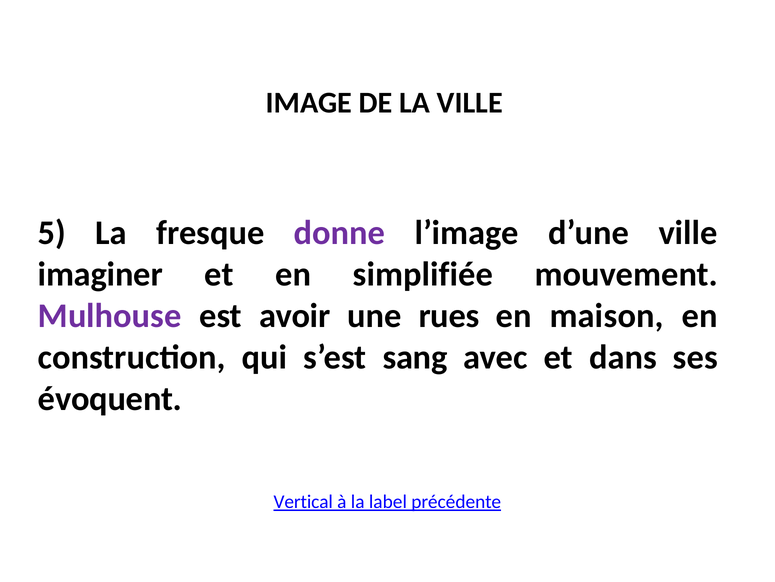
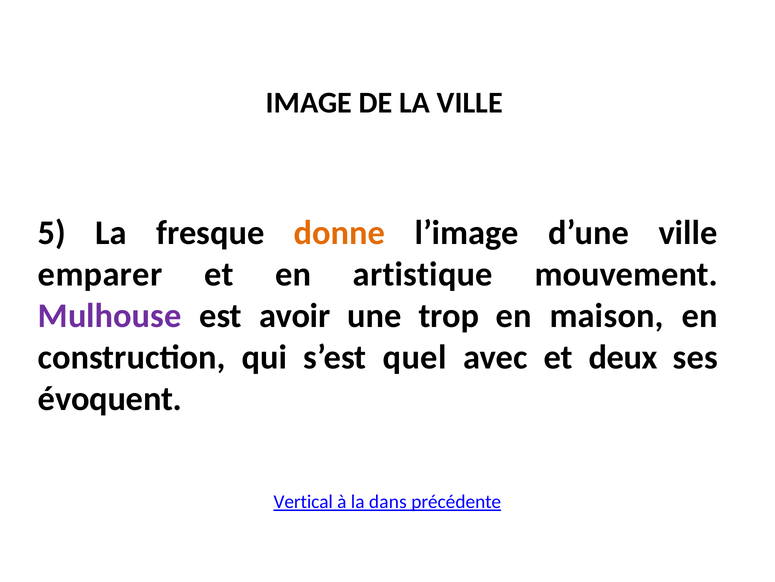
donne colour: purple -> orange
imaginer: imaginer -> emparer
simplifiée: simplifiée -> artistique
rues: rues -> trop
sang: sang -> quel
dans: dans -> deux
label: label -> dans
